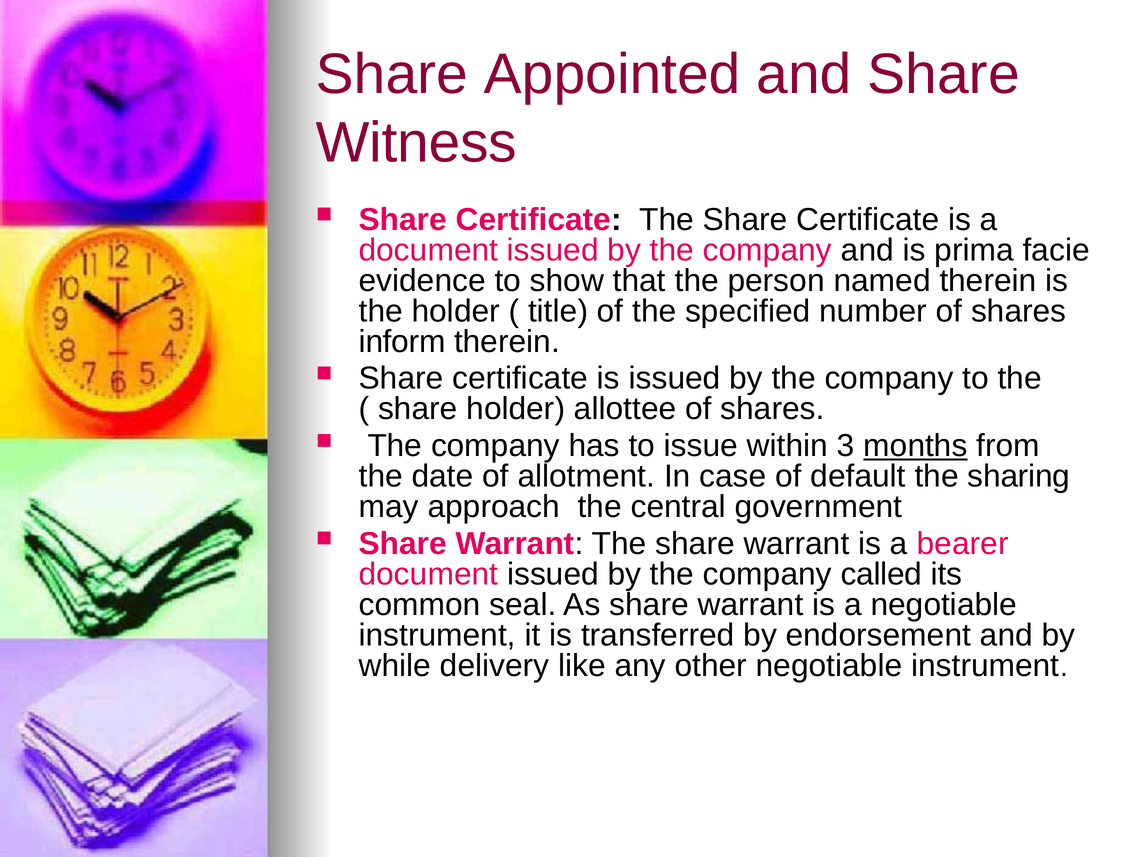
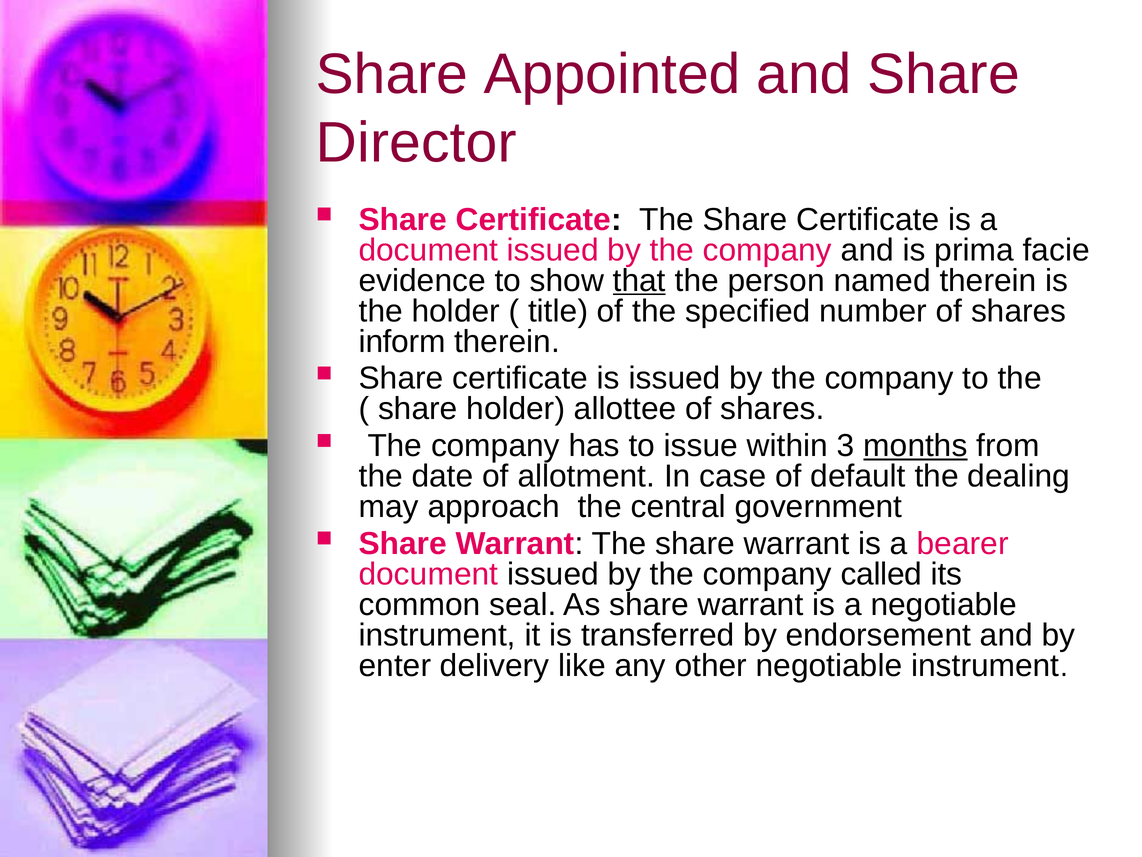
Witness: Witness -> Director
that underline: none -> present
sharing: sharing -> dealing
while: while -> enter
